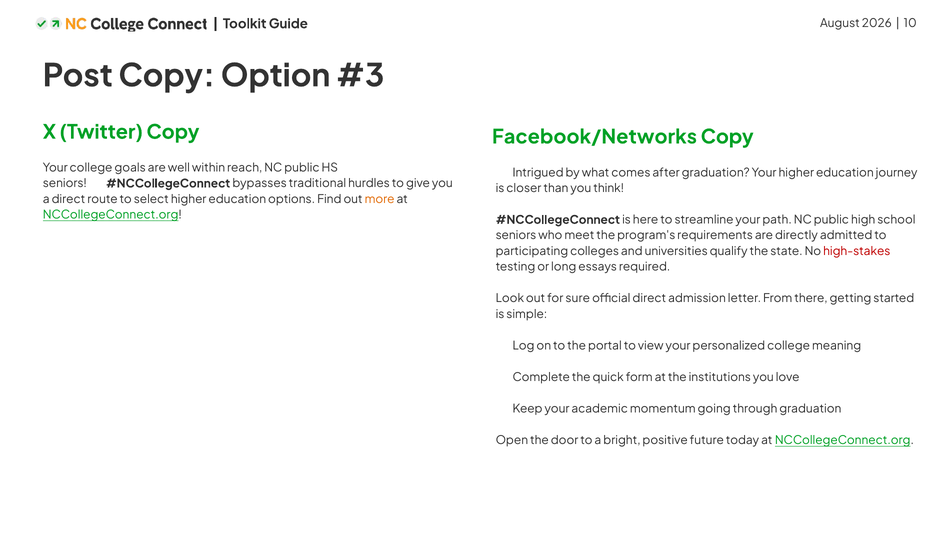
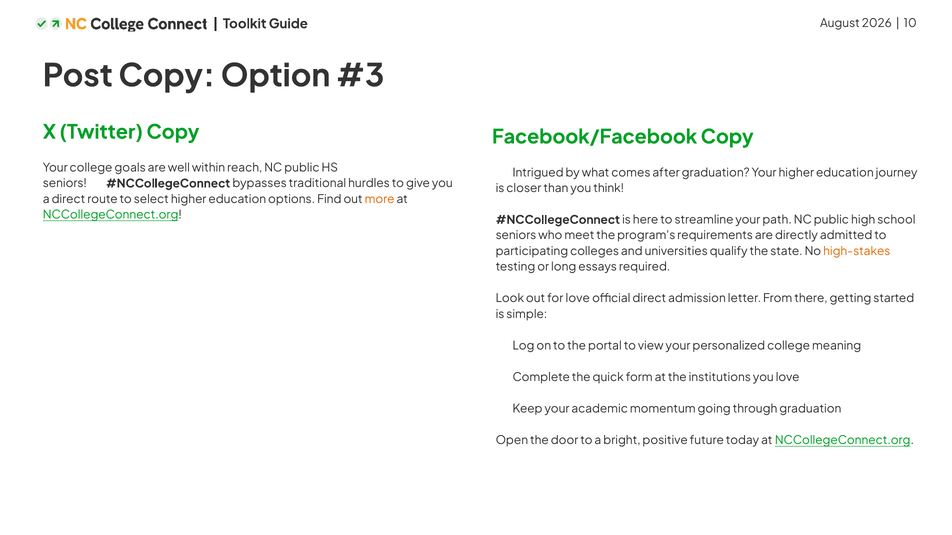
Facebook/Networks: Facebook/Networks -> Facebook/Facebook
high-stakes colour: red -> orange
for sure: sure -> love
